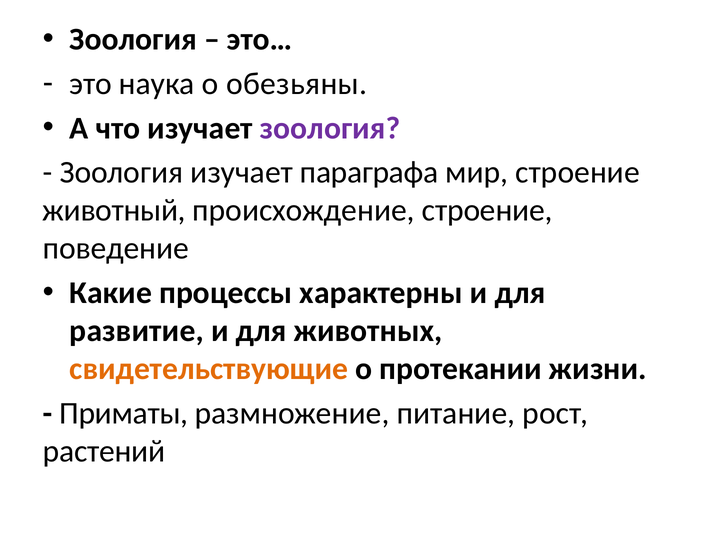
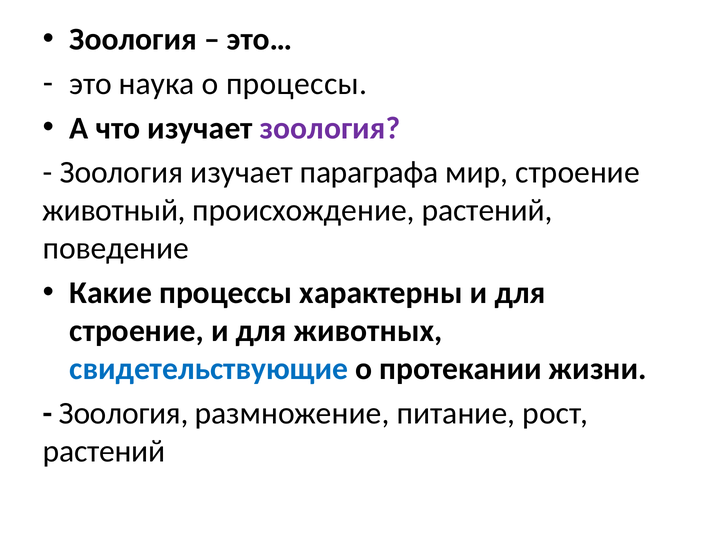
о обезьяны: обезьяны -> процессы
происхождение строение: строение -> растений
развитие at (137, 331): развитие -> строение
свидетельствующие colour: orange -> blue
Приматы at (124, 413): Приматы -> Зоология
